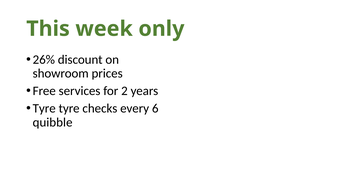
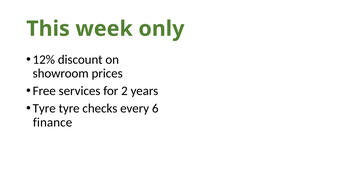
26%: 26% -> 12%
quibble: quibble -> finance
